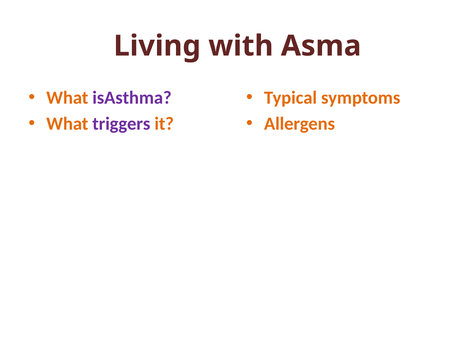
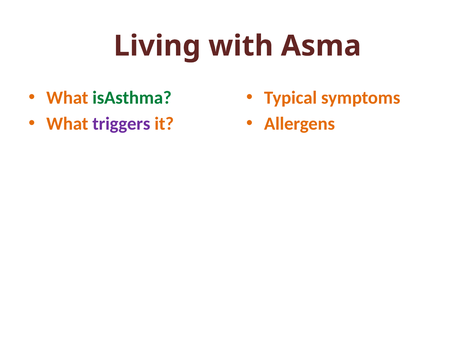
isAsthma colour: purple -> green
